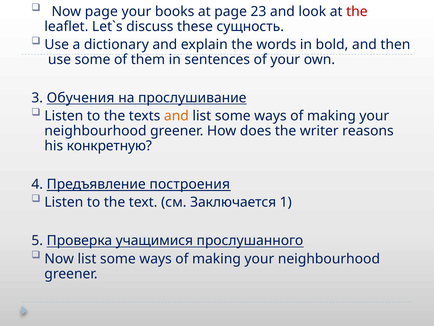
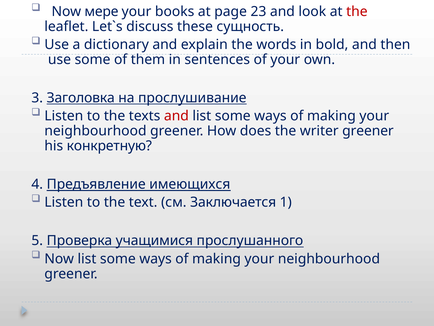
Now page: page -> мере
Обучения: Обучения -> Заголовка
and at (176, 116) colour: orange -> red
writer reasons: reasons -> greener
построения: построения -> имеющихся
